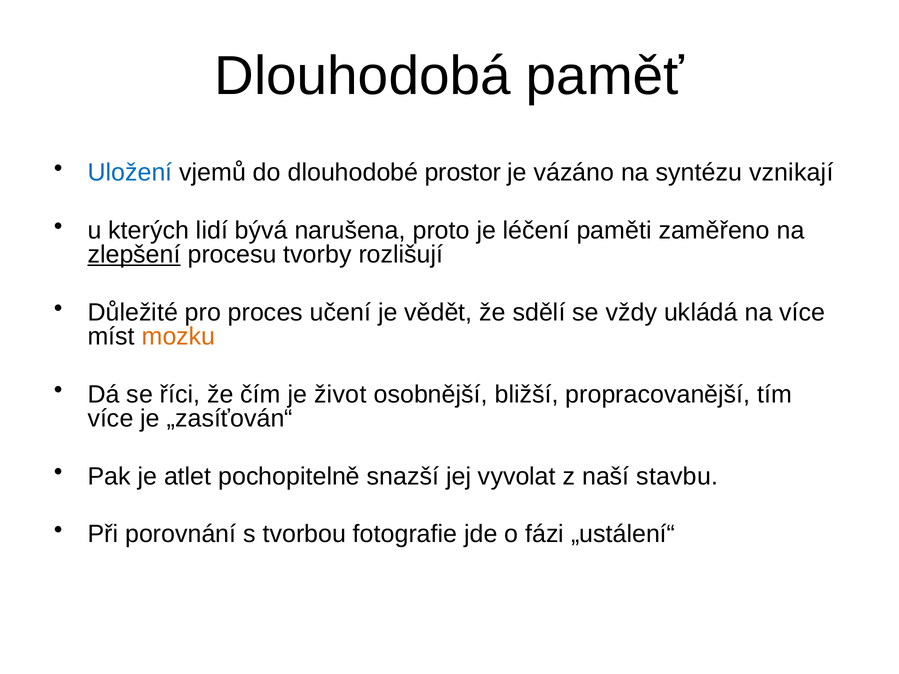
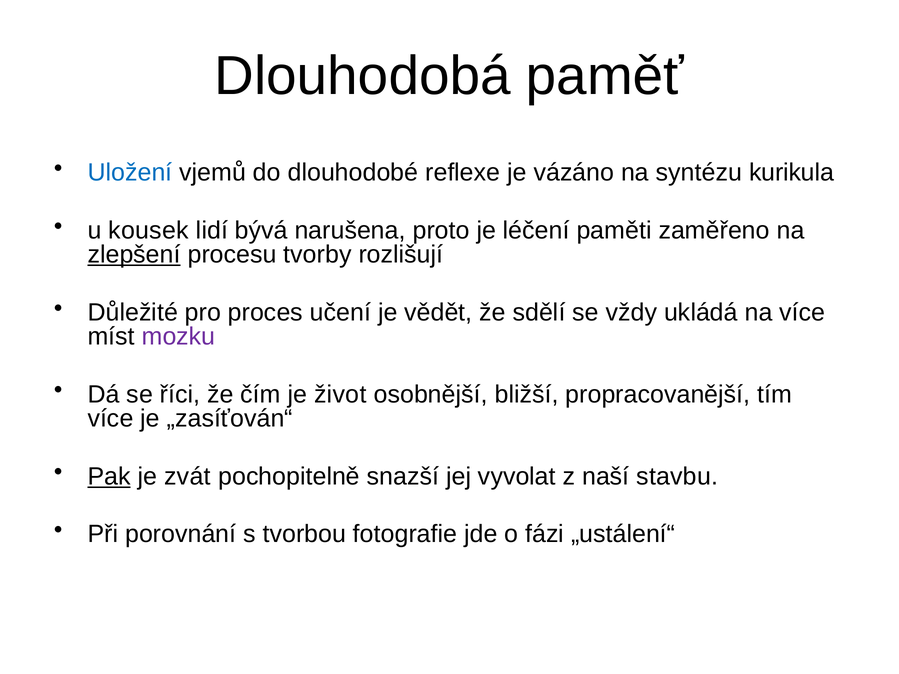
prostor: prostor -> reflexe
vznikají: vznikají -> kurikula
kterých: kterých -> kousek
mozku colour: orange -> purple
Pak underline: none -> present
atlet: atlet -> zvát
